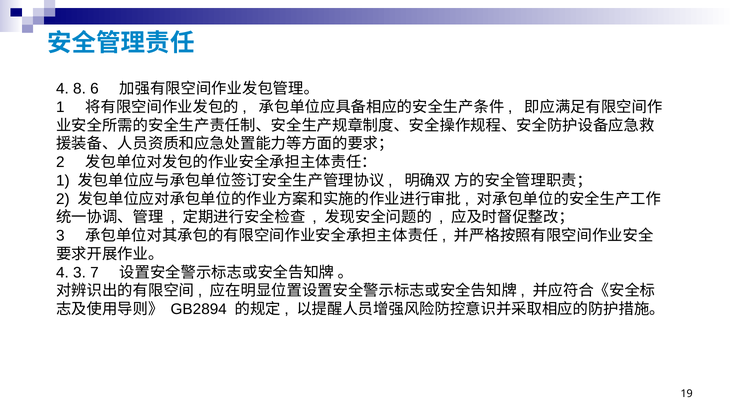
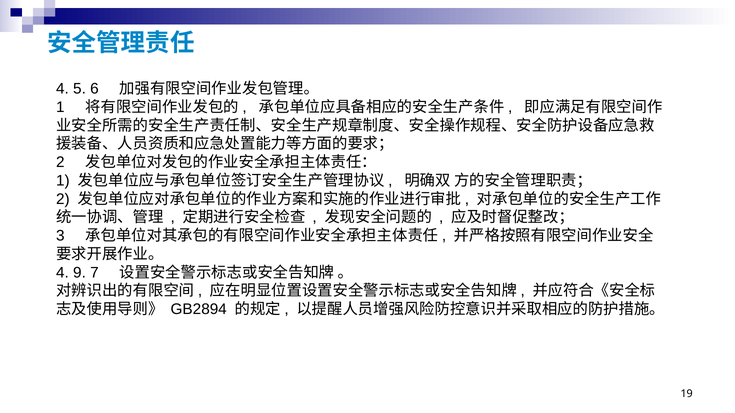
8: 8 -> 5
4 3: 3 -> 9
